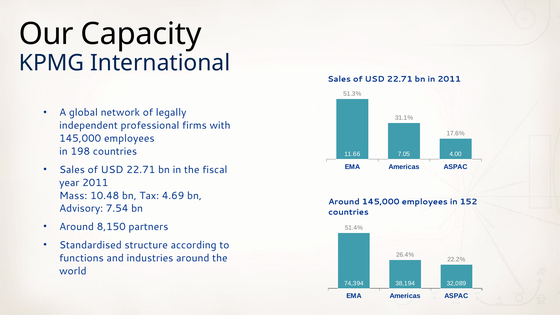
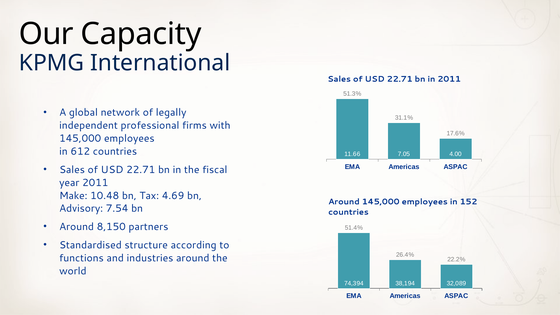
198: 198 -> 612
Mass: Mass -> Make
